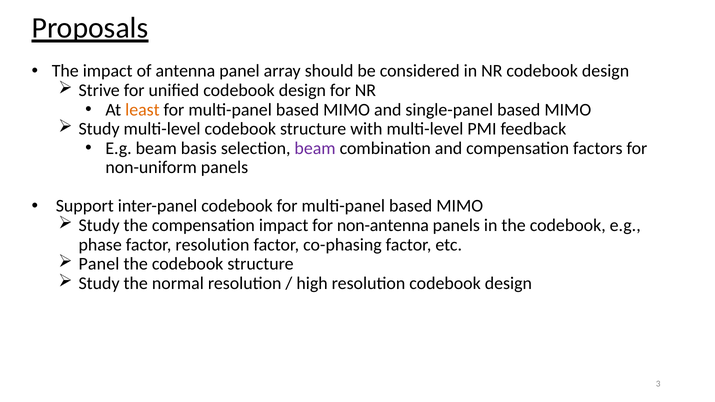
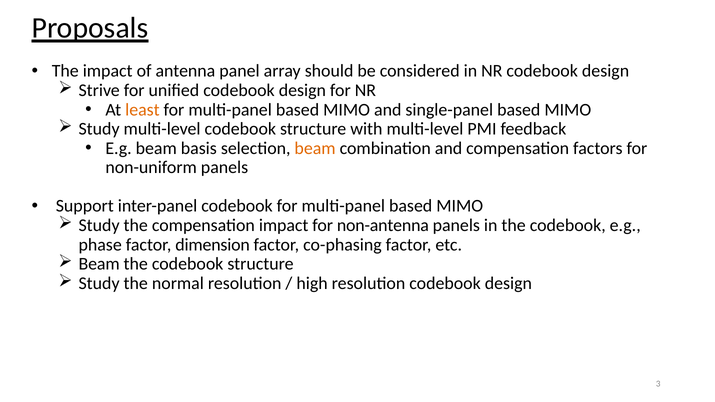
beam at (315, 148) colour: purple -> orange
factor resolution: resolution -> dimension
Panel at (99, 264): Panel -> Beam
